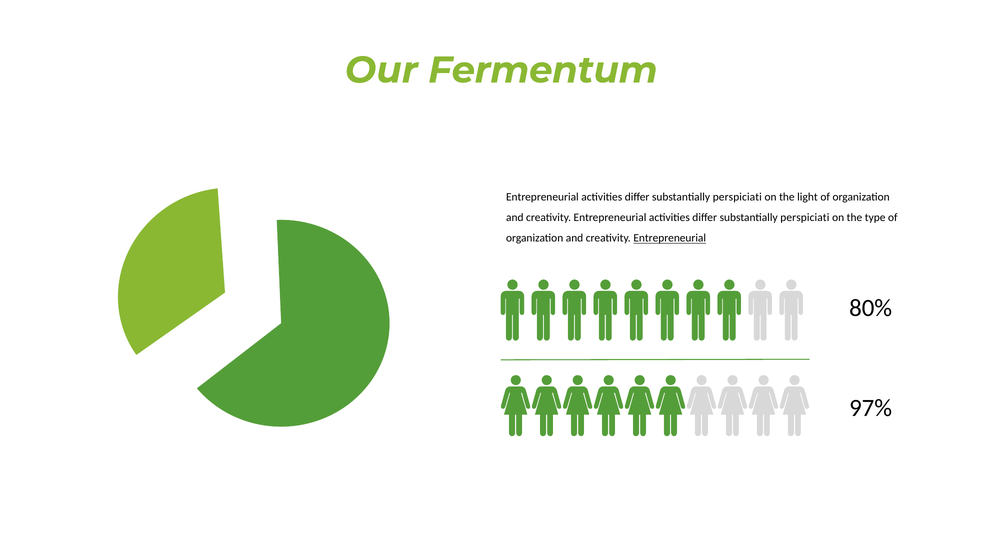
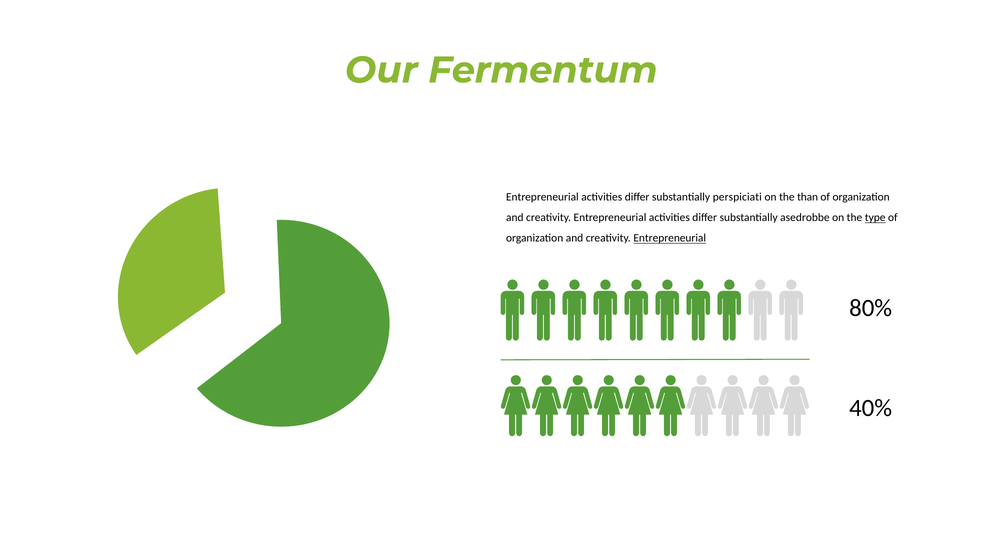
light: light -> than
perspiciati at (805, 218): perspiciati -> asedrobbe
type underline: none -> present
97%: 97% -> 40%
